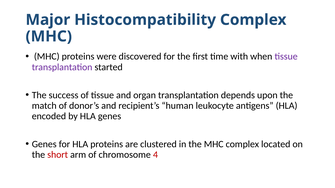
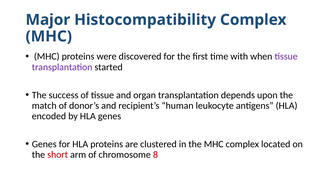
4: 4 -> 8
